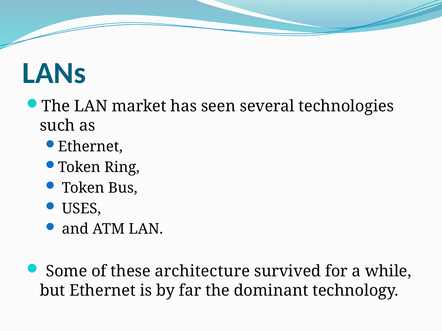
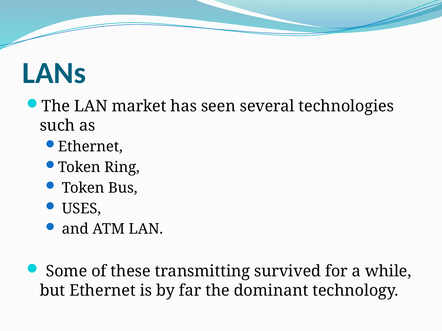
architecture: architecture -> transmitting
